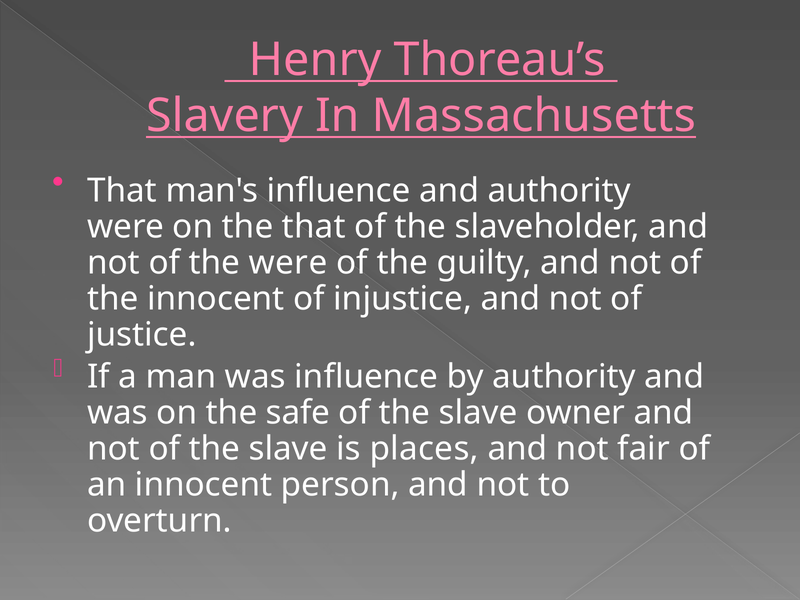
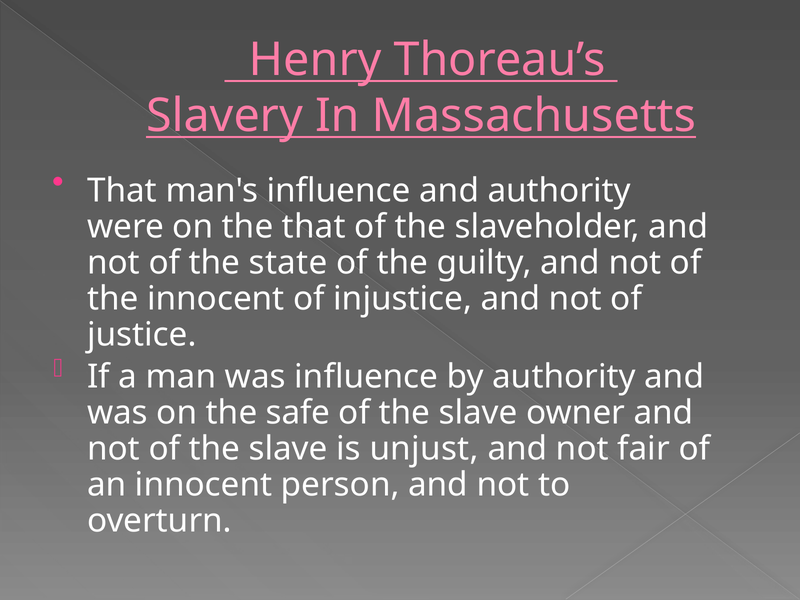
the were: were -> state
places: places -> unjust
